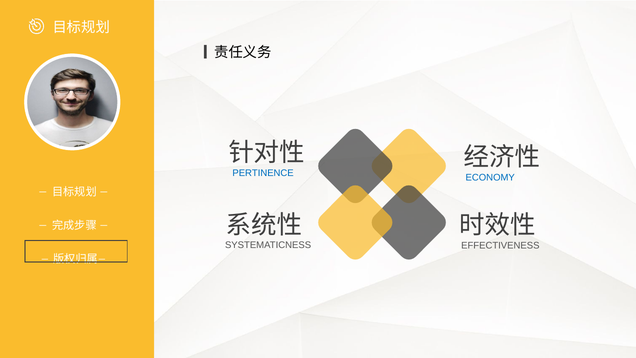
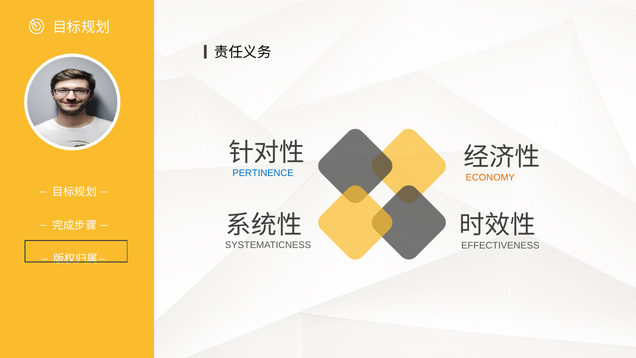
ECONOMY colour: blue -> orange
